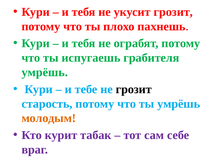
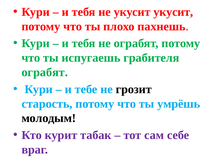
укусит грозит: грозит -> укусит
умрёшь at (45, 73): умрёшь -> ограбят
молодым colour: orange -> black
